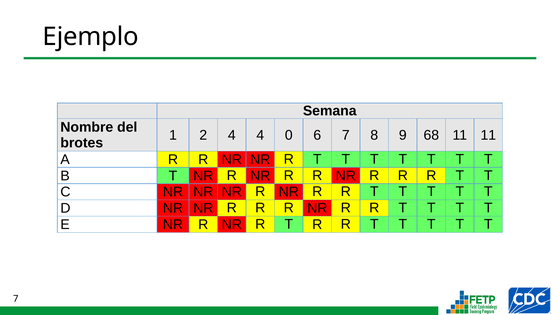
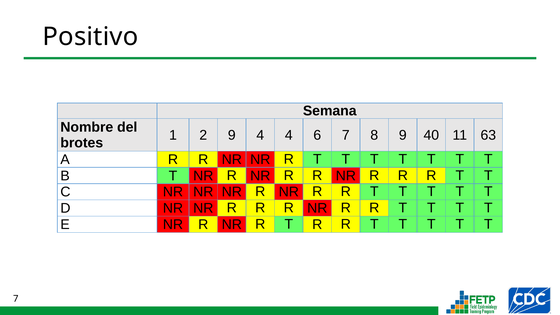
Ejemplo: Ejemplo -> Positivo
2 4: 4 -> 9
4 0: 0 -> 4
68: 68 -> 40
11 11: 11 -> 63
